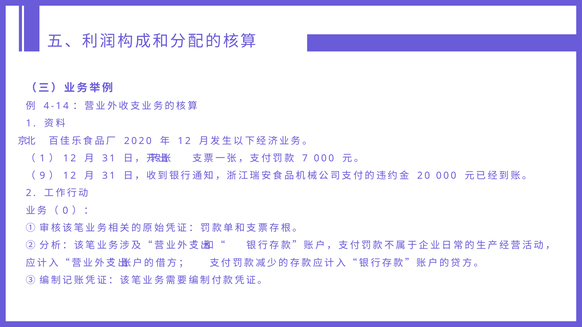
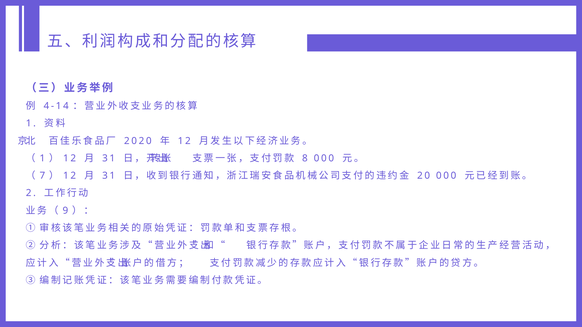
7: 7 -> 8
9: 9 -> 7
0: 0 -> 9
